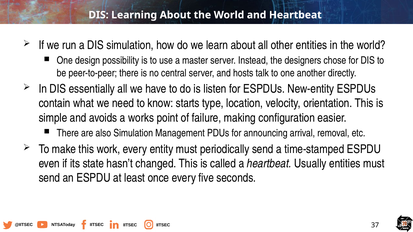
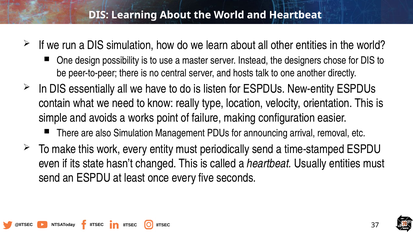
starts: starts -> really
